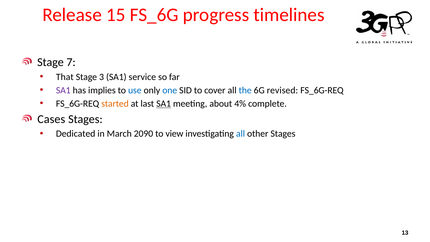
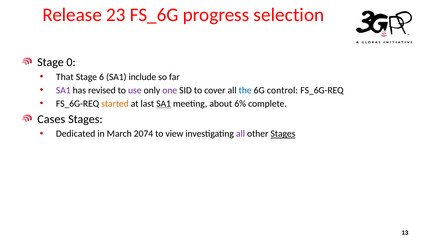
15: 15 -> 23
timelines: timelines -> selection
7: 7 -> 0
3: 3 -> 6
service: service -> include
implies: implies -> revised
use colour: blue -> purple
one colour: blue -> purple
revised: revised -> control
4%: 4% -> 6%
2090: 2090 -> 2074
all at (241, 134) colour: blue -> purple
Stages at (283, 134) underline: none -> present
